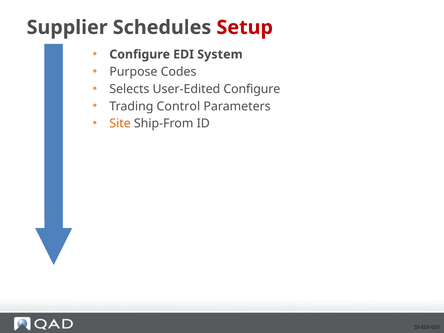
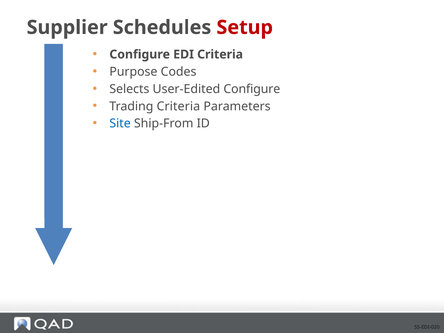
EDI System: System -> Criteria
Trading Control: Control -> Criteria
Site colour: orange -> blue
